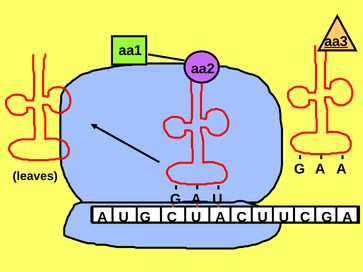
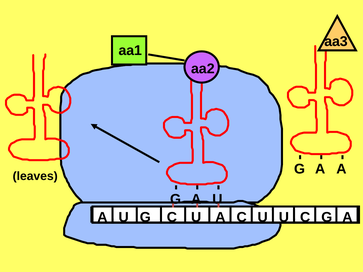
aa3 underline: present -> none
